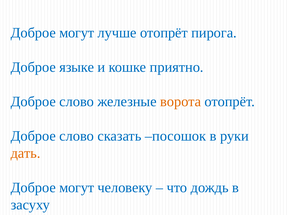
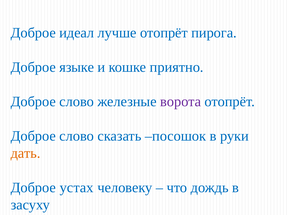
могут at (77, 33): могут -> идеал
ворота colour: orange -> purple
могут at (77, 188): могут -> устах
